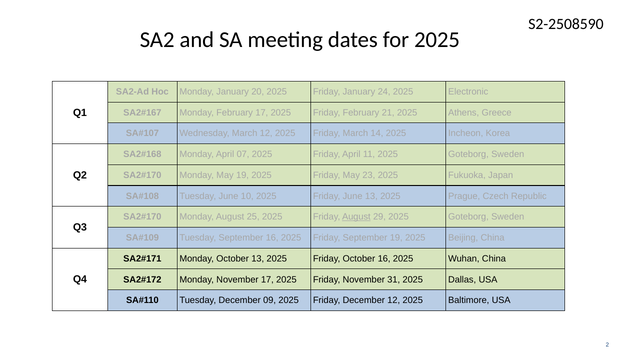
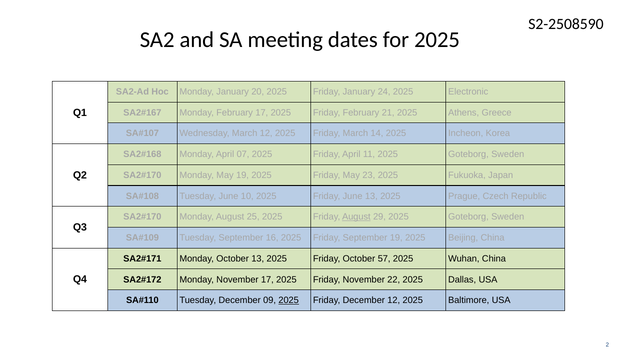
October 16: 16 -> 57
31: 31 -> 22
2025 at (289, 300) underline: none -> present
